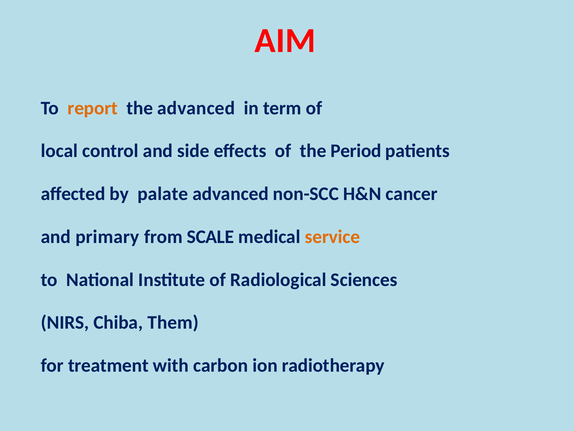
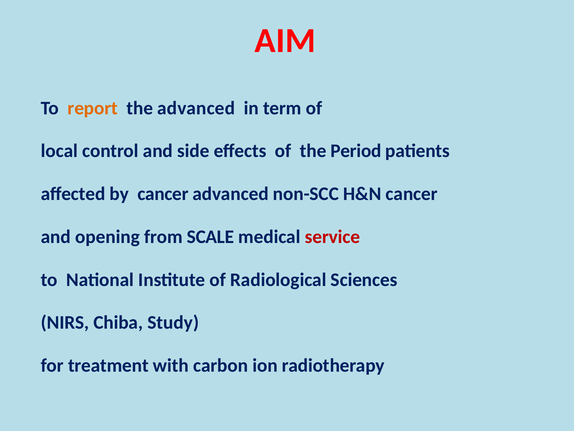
by palate: palate -> cancer
primary: primary -> opening
service colour: orange -> red
Them: Them -> Study
